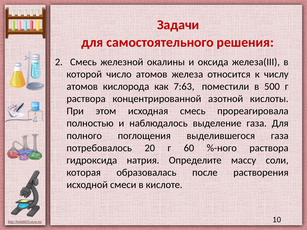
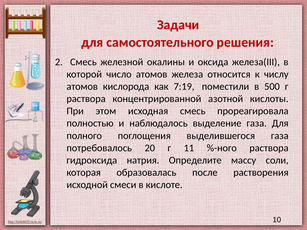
7:63: 7:63 -> 7:19
60: 60 -> 11
